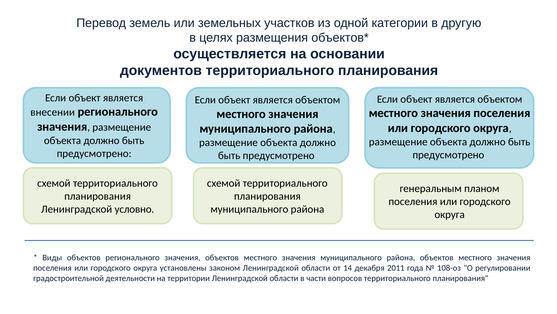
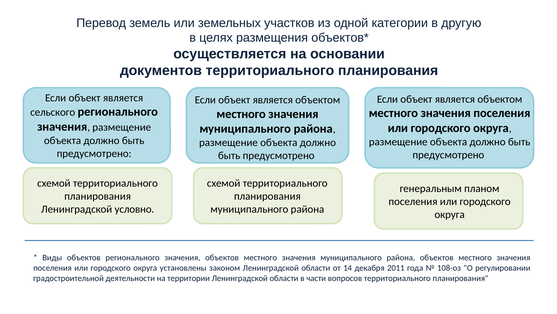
внесении: внесении -> сельского
